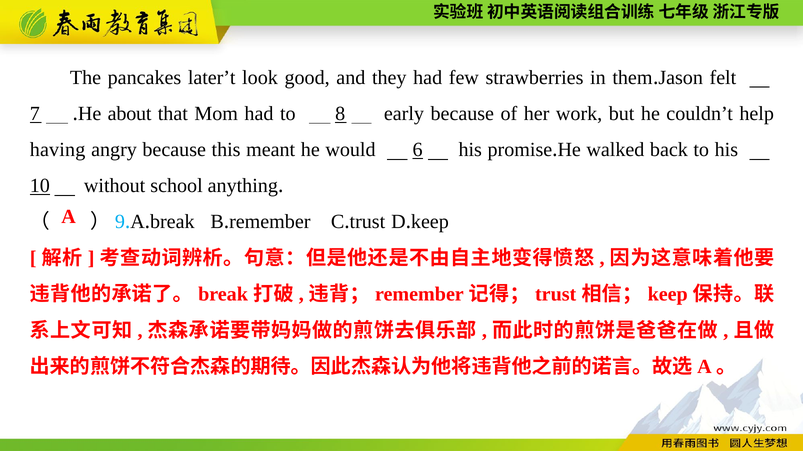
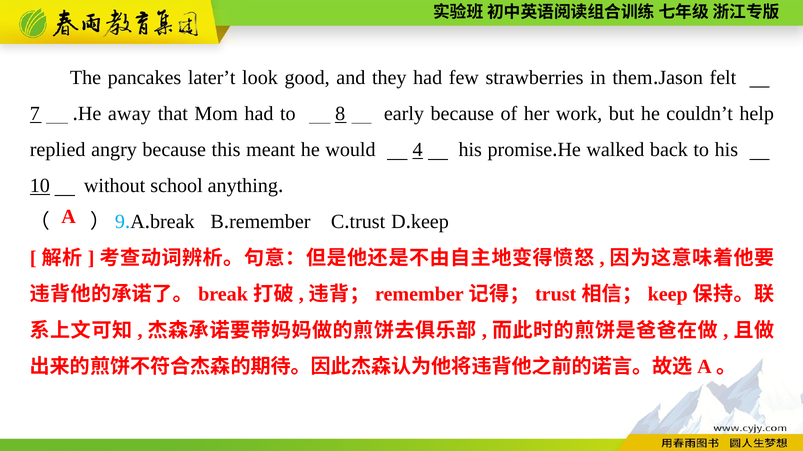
about: about -> away
having: having -> replied
6: 6 -> 4
